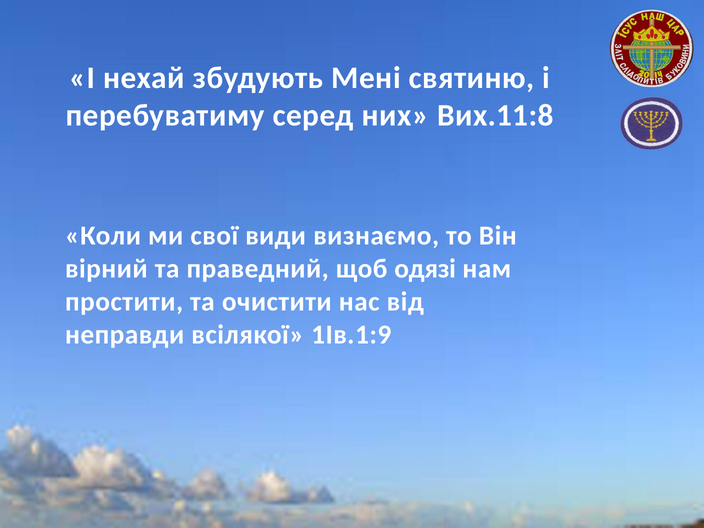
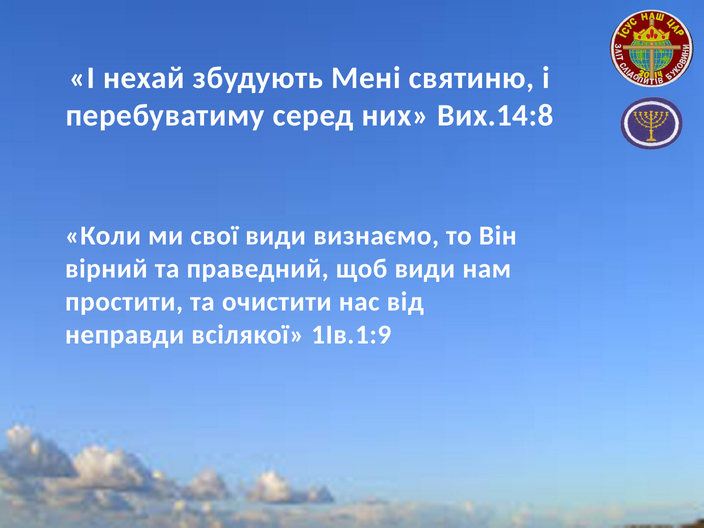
Вих.11:8: Вих.11:8 -> Вих.14:8
щоб одязі: одязі -> види
